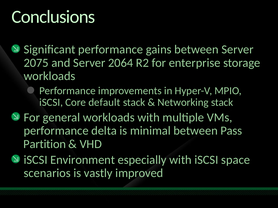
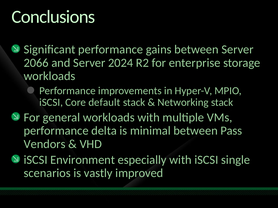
2075: 2075 -> 2066
2064: 2064 -> 2024
Partition: Partition -> Vendors
space: space -> single
